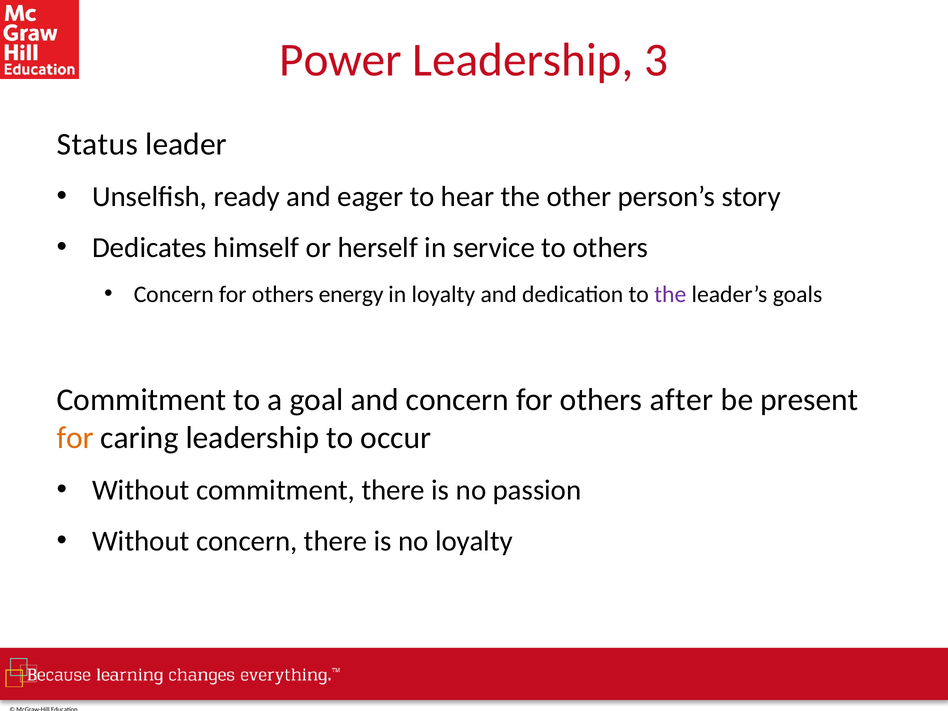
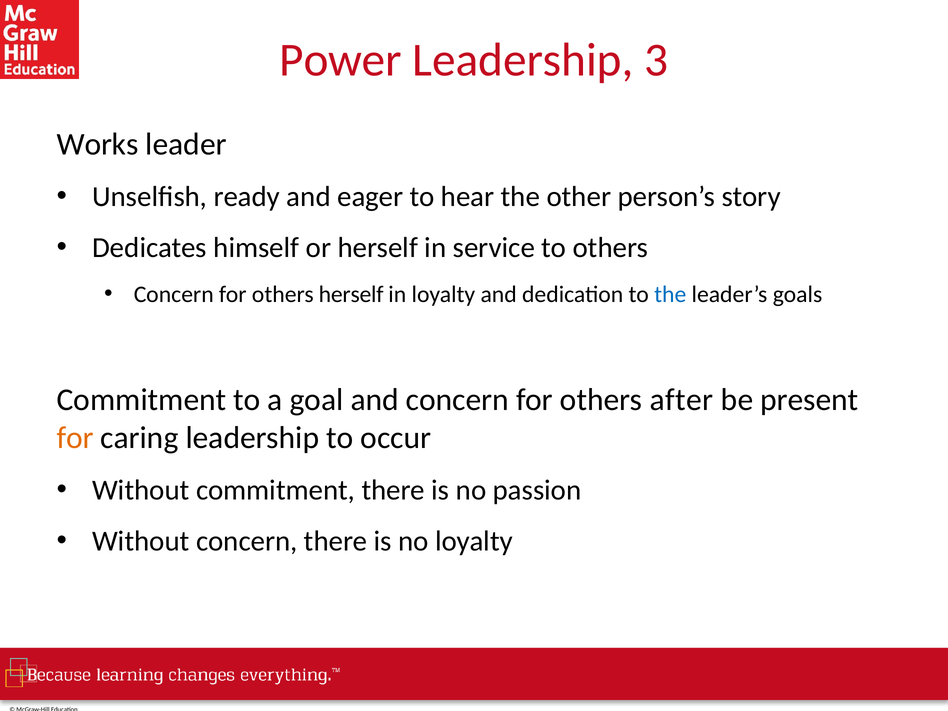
Status: Status -> Works
others energy: energy -> herself
the at (670, 294) colour: purple -> blue
